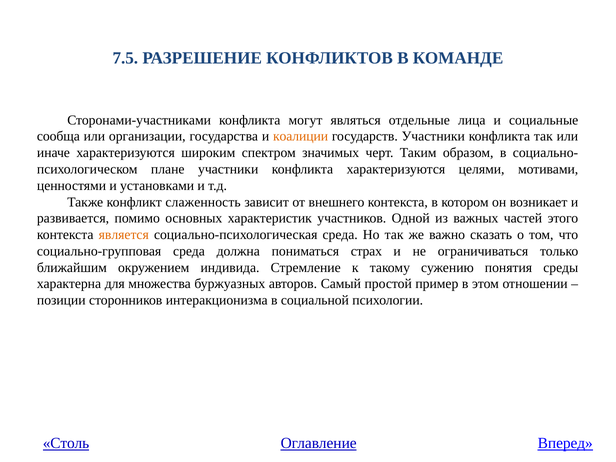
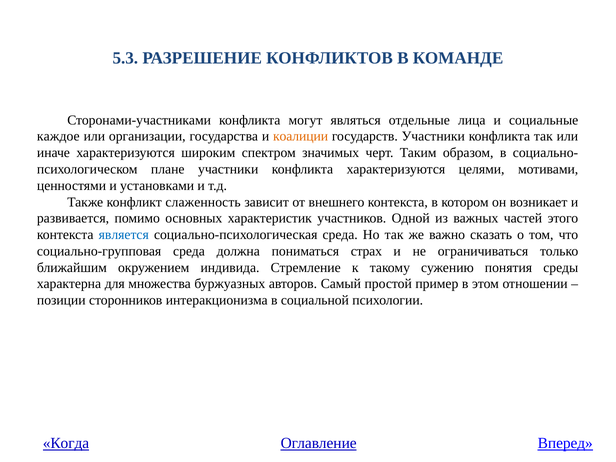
7.5: 7.5 -> 5.3
сообща: сообща -> каждое
является colour: orange -> blue
Столь: Столь -> Когда
